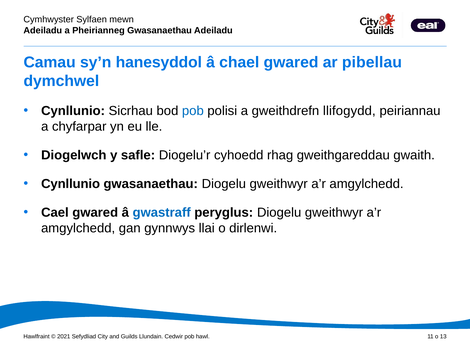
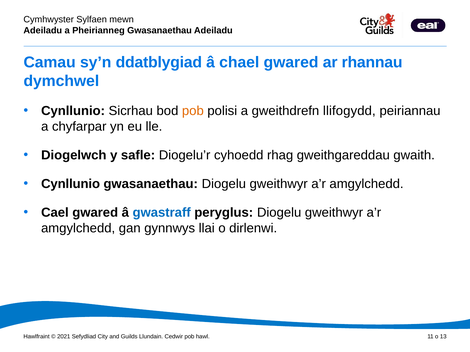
hanesyddol: hanesyddol -> ddatblygiad
pibellau: pibellau -> rhannau
pob at (193, 111) colour: blue -> orange
